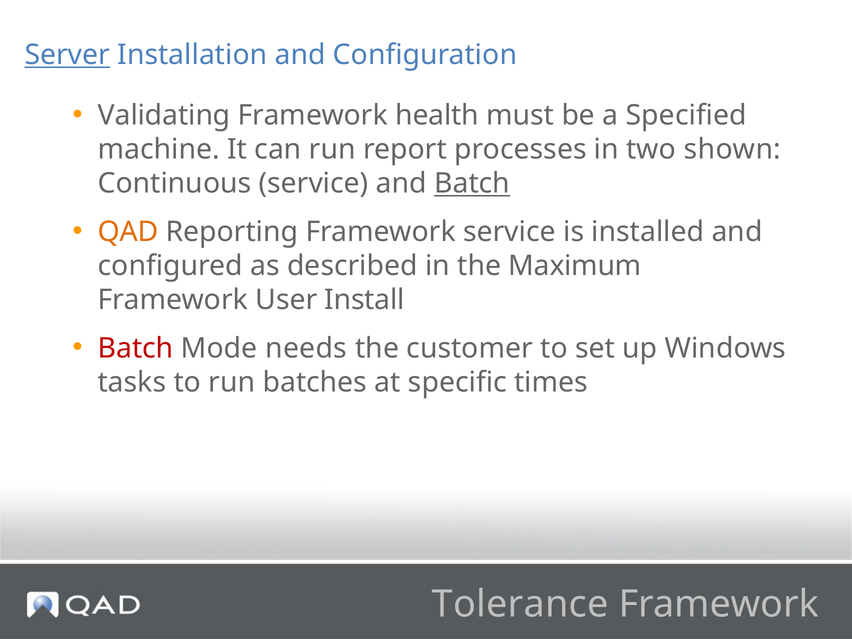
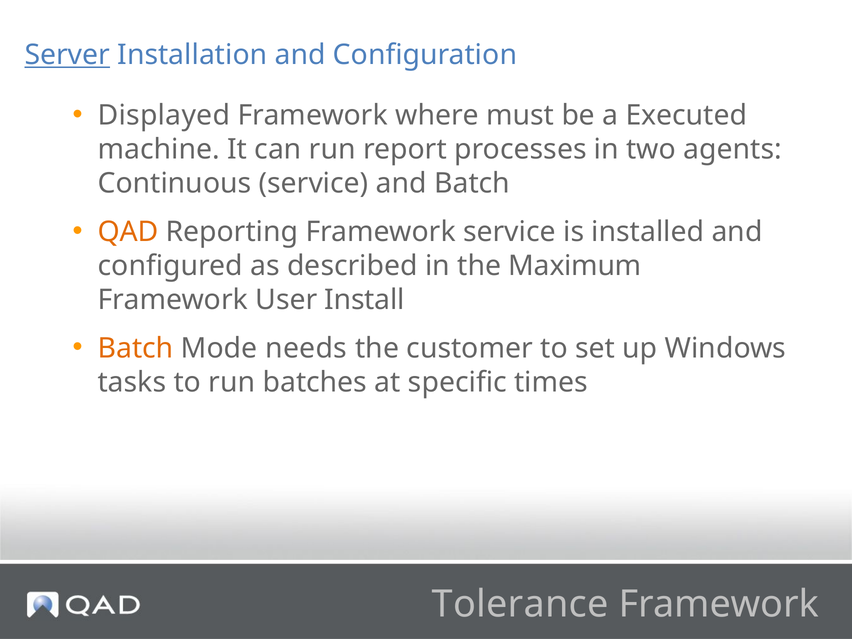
Validating: Validating -> Displayed
health: health -> where
Specified: Specified -> Executed
shown: shown -> agents
Batch at (472, 183) underline: present -> none
Batch at (136, 348) colour: red -> orange
